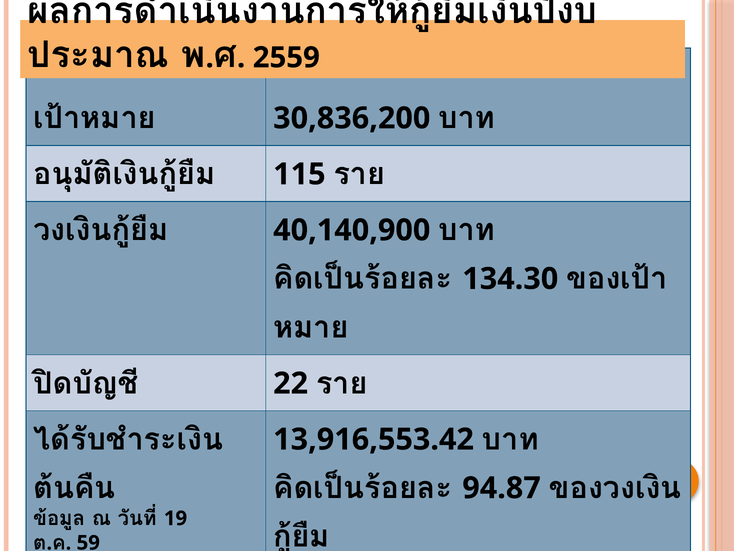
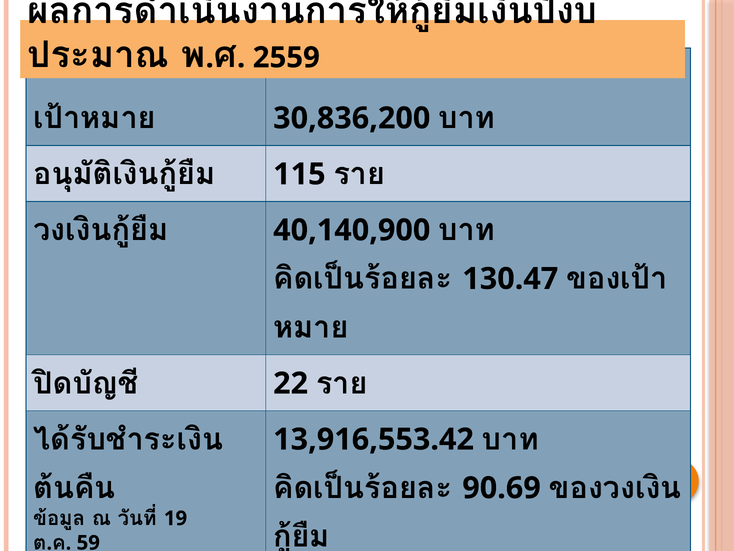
134.30: 134.30 -> 130.47
94.87: 94.87 -> 90.69
